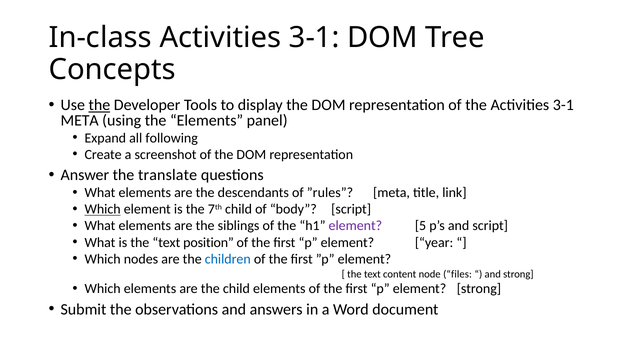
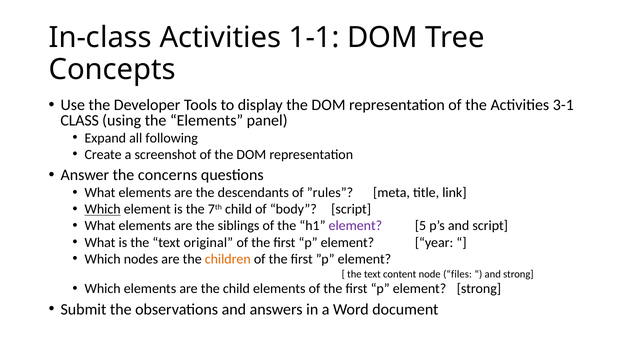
In-class Activities 3-1: 3-1 -> 1-1
the at (99, 105) underline: present -> none
META at (80, 121): META -> CLASS
translate: translate -> concerns
position: position -> original
children colour: blue -> orange
